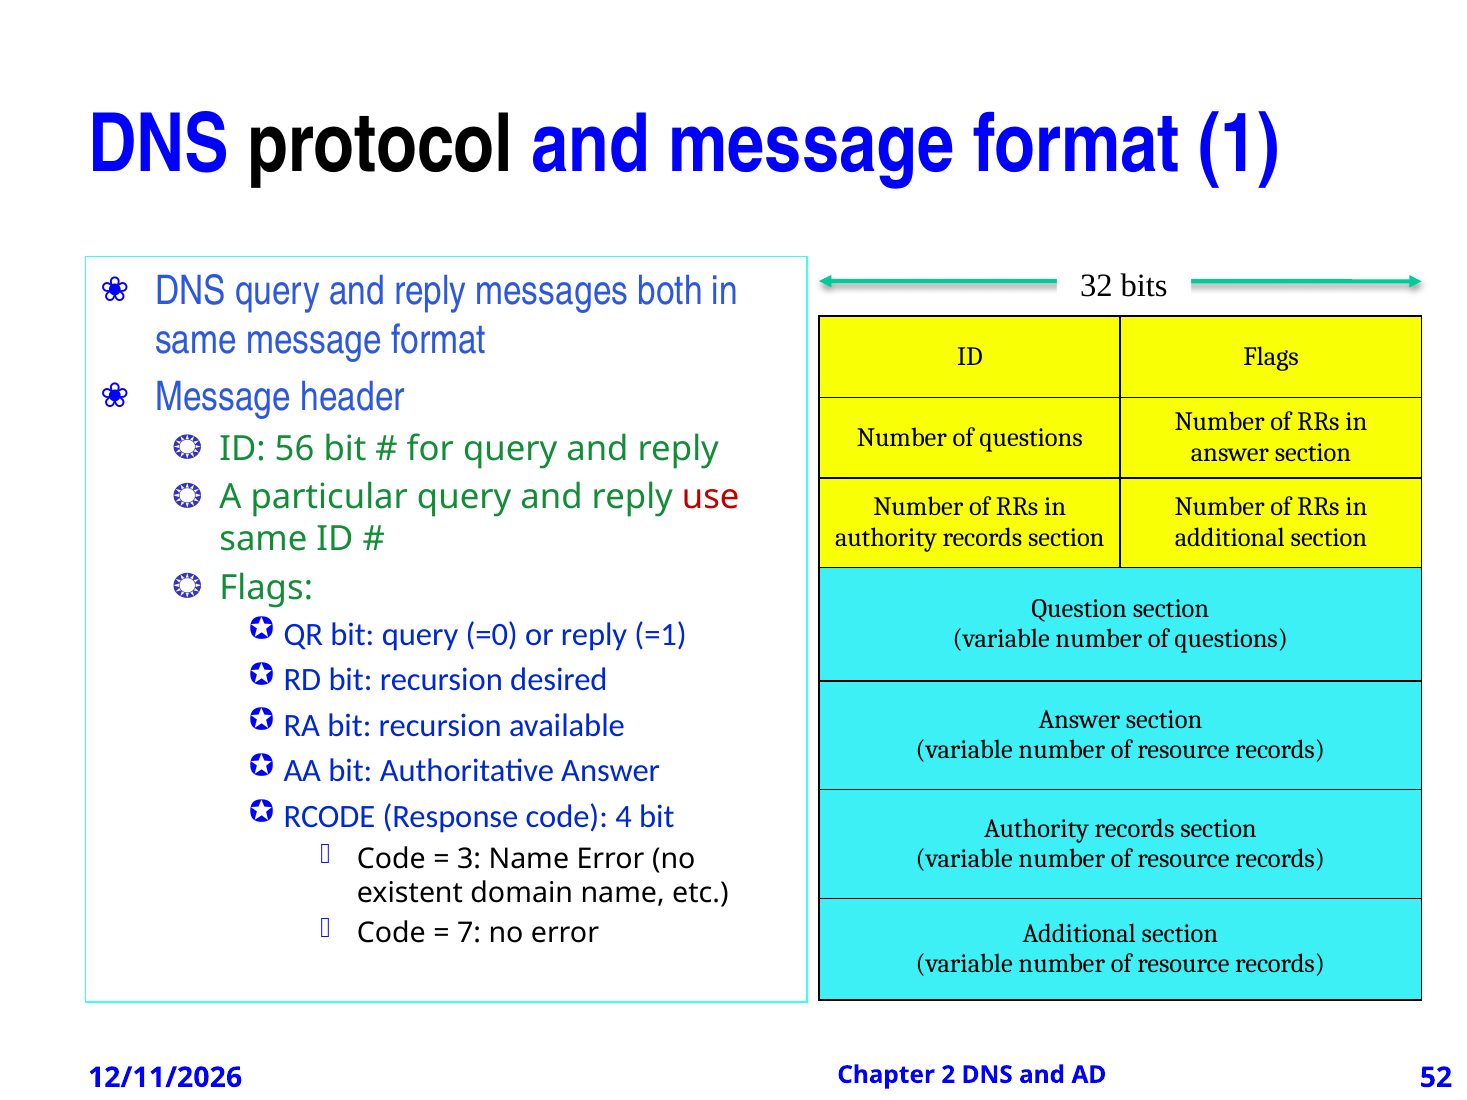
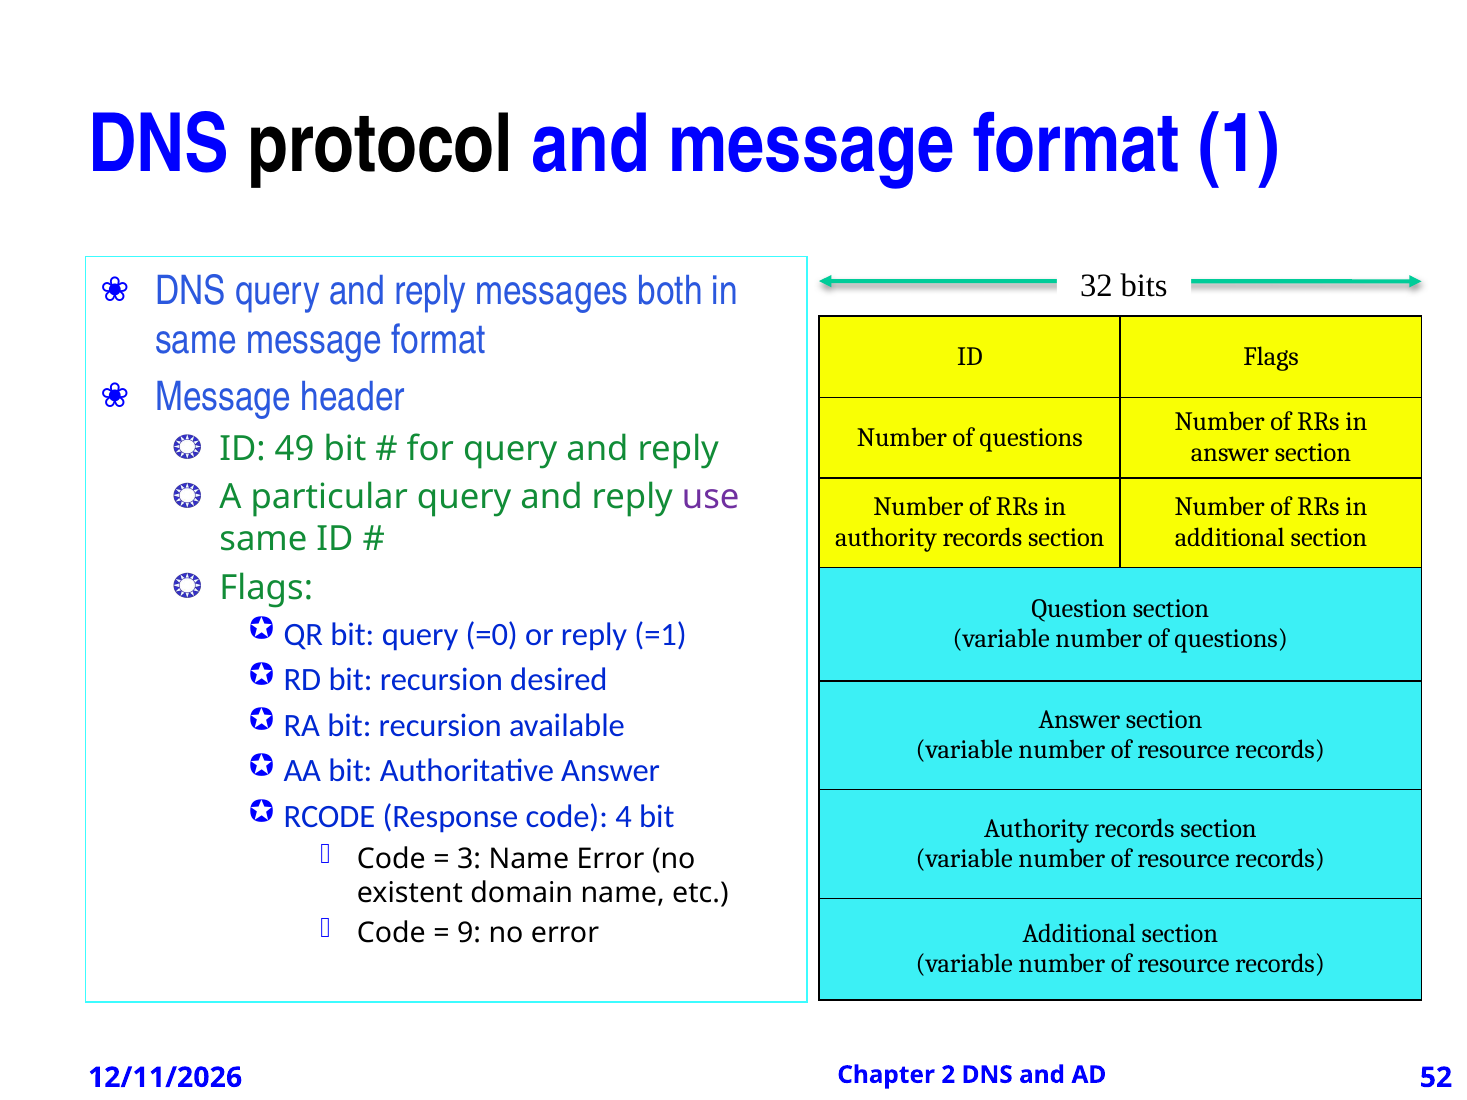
56: 56 -> 49
use colour: red -> purple
7: 7 -> 9
